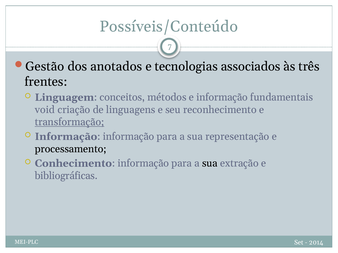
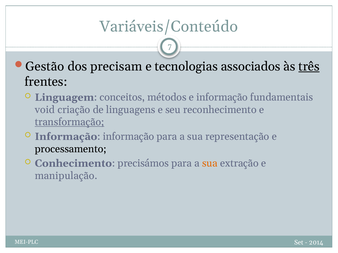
Possíveis/Conteúdo: Possíveis/Conteúdo -> Variáveis/Conteúdo
anotados: anotados -> precisam
três underline: none -> present
Conhecimento informação: informação -> precisámos
sua at (210, 164) colour: black -> orange
bibliográficas: bibliográficas -> manipulação
